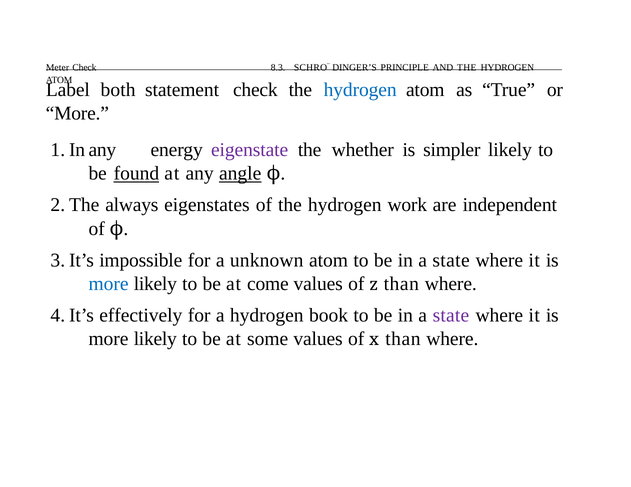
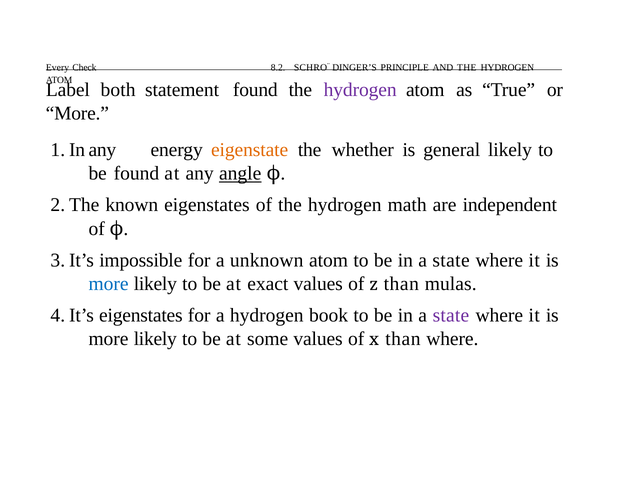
Meter: Meter -> Every
8.3: 8.3 -> 8.2
statement check: check -> found
hydrogen at (360, 90) colour: blue -> purple
eigenstate colour: purple -> orange
simpler: simpler -> general
found at (136, 174) underline: present -> none
always: always -> known
work: work -> math
come: come -> exact
z than where: where -> mulas
effectively at (141, 316): effectively -> eigenstates
